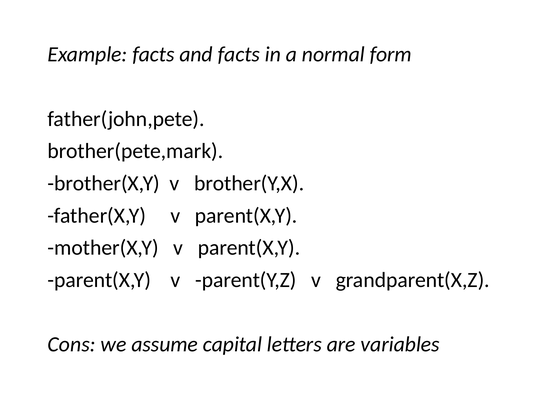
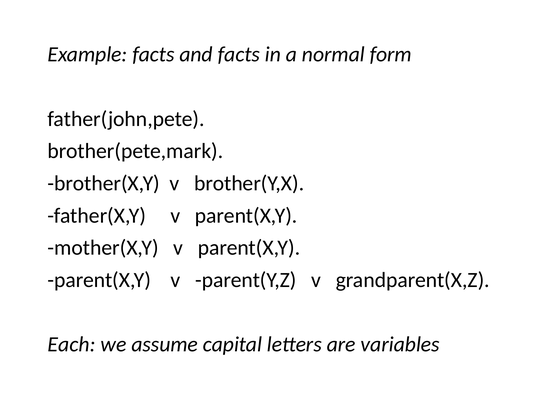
Cons: Cons -> Each
